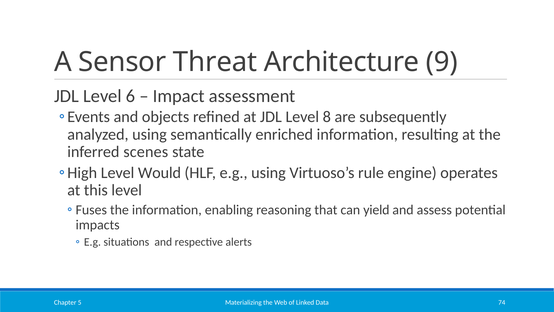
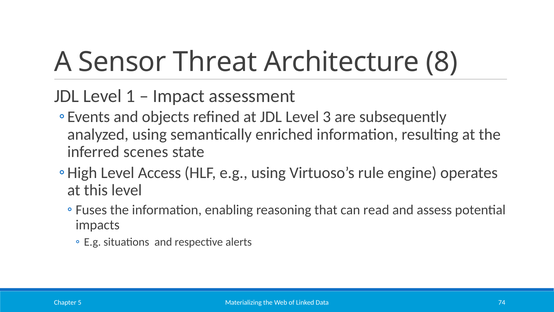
9: 9 -> 8
6: 6 -> 1
8: 8 -> 3
Would: Would -> Access
yield: yield -> read
